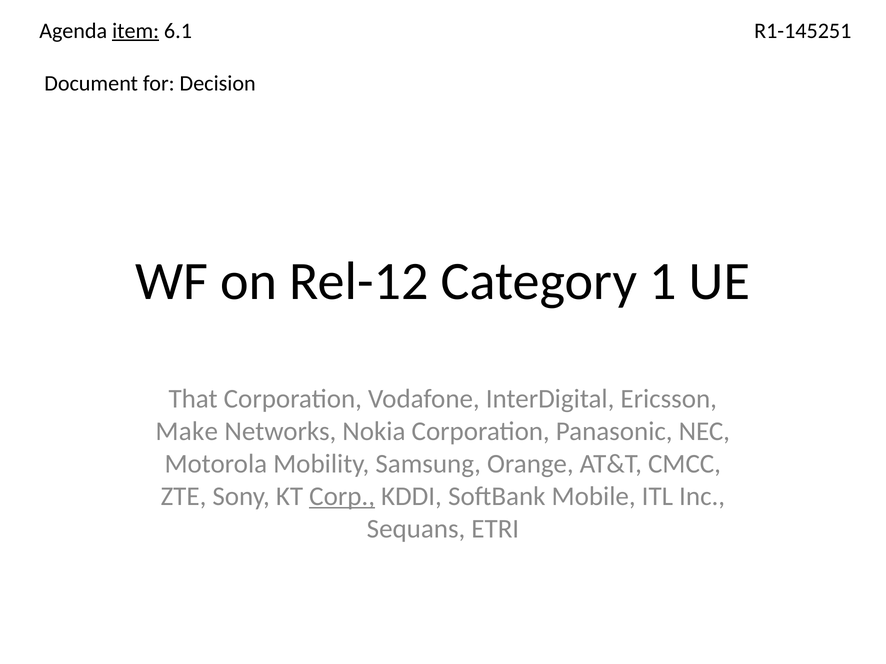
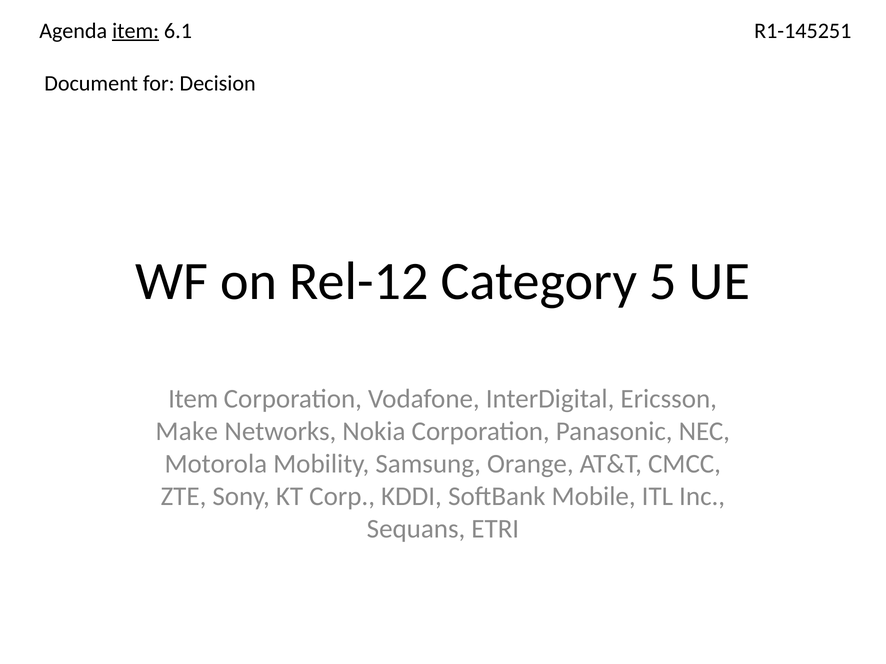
1: 1 -> 5
That at (193, 399): That -> Item
Corp underline: present -> none
